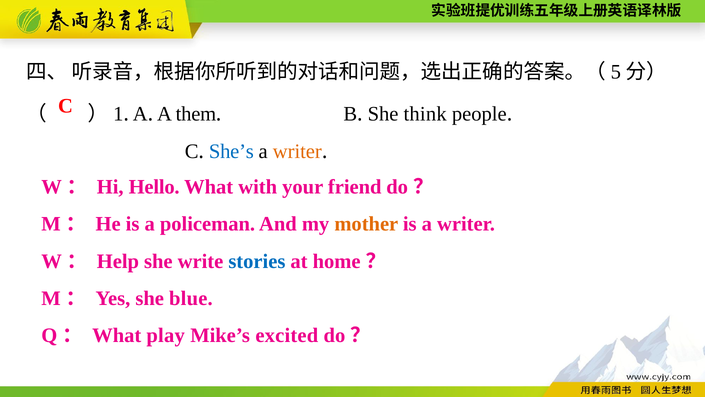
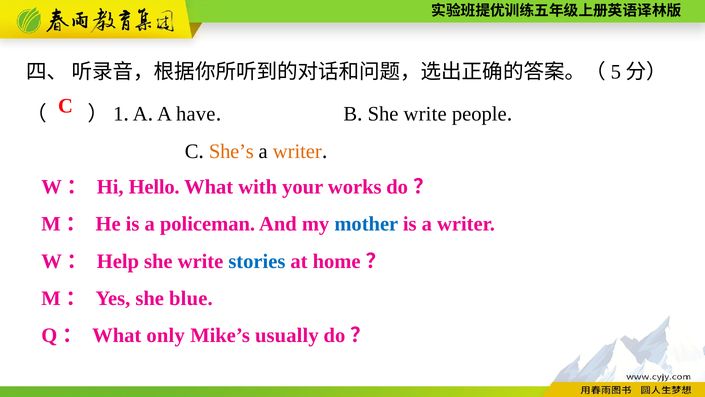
them: them -> have
think at (425, 114): think -> write
She’s colour: blue -> orange
friend: friend -> works
mother colour: orange -> blue
play: play -> only
excited: excited -> usually
